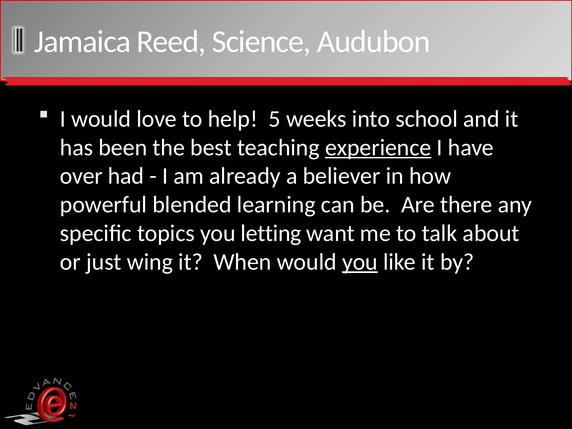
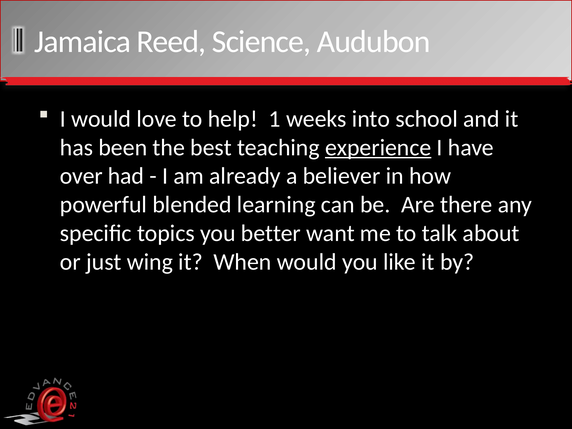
5: 5 -> 1
letting: letting -> better
you at (360, 262) underline: present -> none
